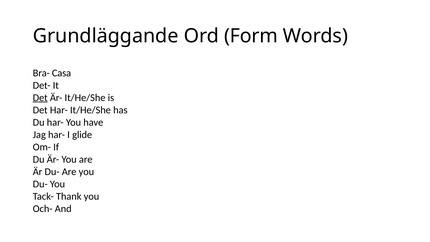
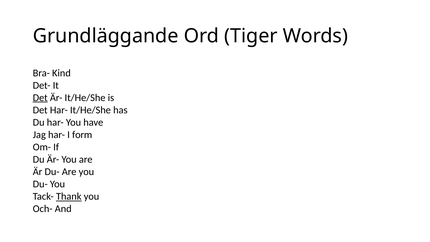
Form: Form -> Tiger
Casa: Casa -> Kind
glide: glide -> form
Thank underline: none -> present
